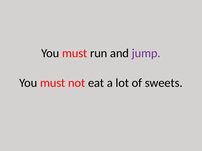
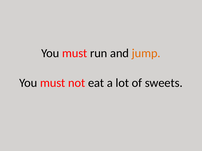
jump colour: purple -> orange
